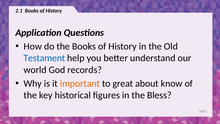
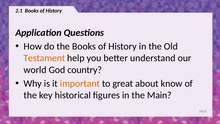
Testament colour: blue -> orange
records: records -> country
Bless: Bless -> Main
